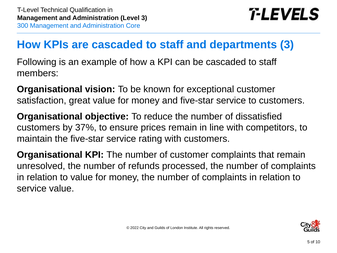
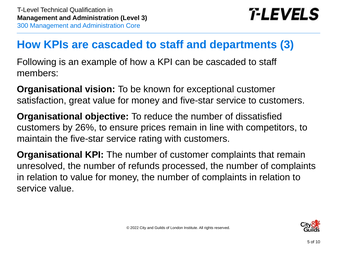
37%: 37% -> 26%
